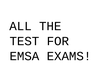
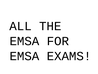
TEST at (24, 41): TEST -> EMSA
